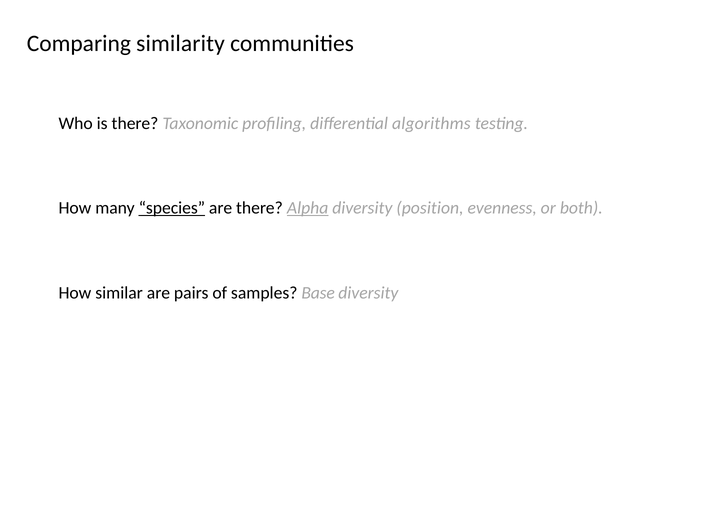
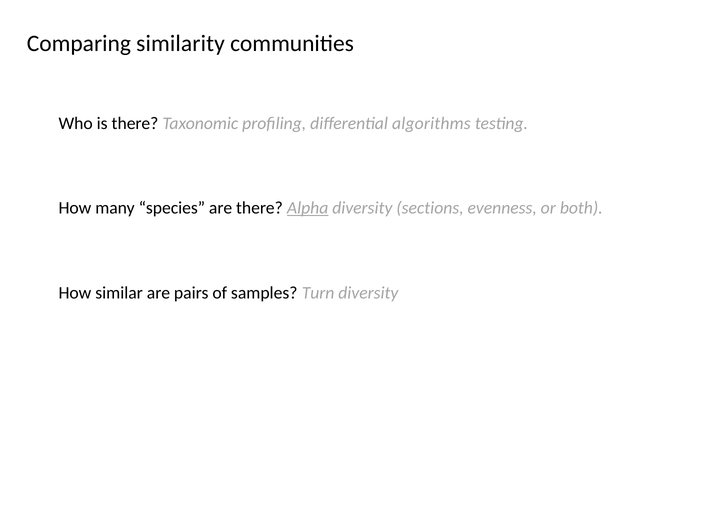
species underline: present -> none
position: position -> sections
Base: Base -> Turn
